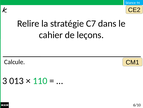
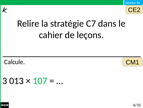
110: 110 -> 107
